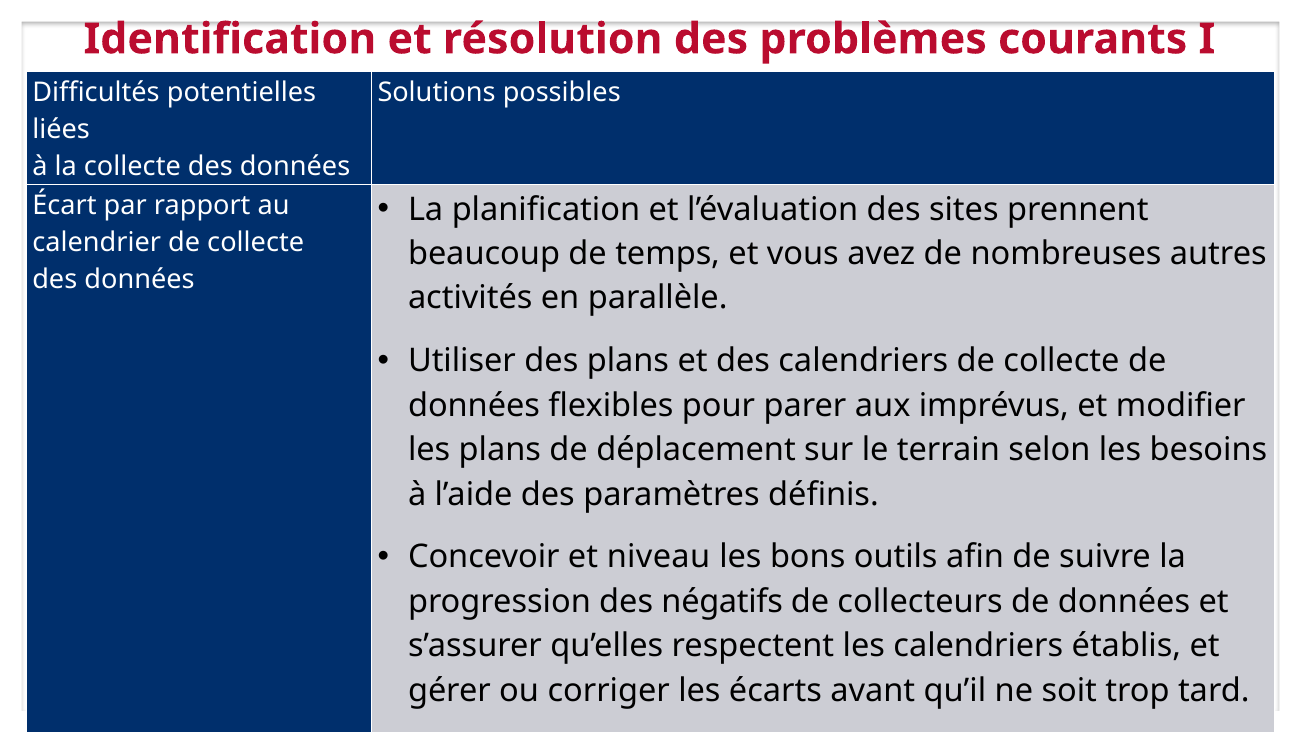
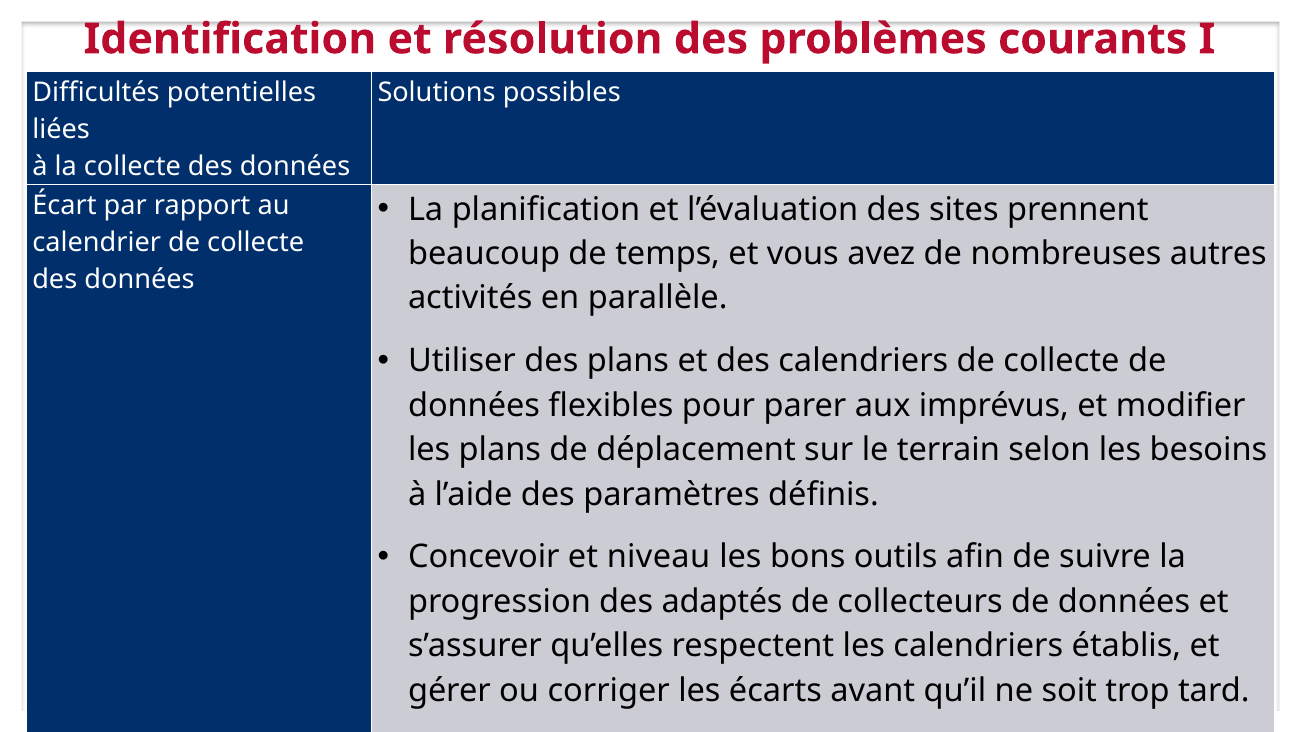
négatifs: négatifs -> adaptés
